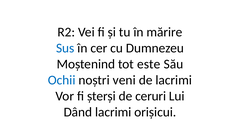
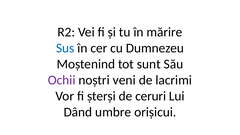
este: este -> sunt
Ochii colour: blue -> purple
Dând lacrimi: lacrimi -> umbre
